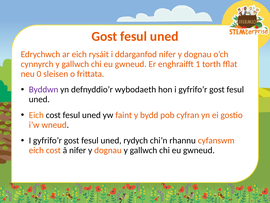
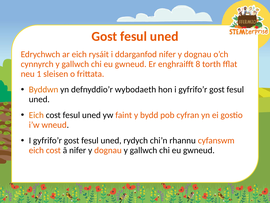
1: 1 -> 8
0: 0 -> 1
Byddwn colour: purple -> orange
